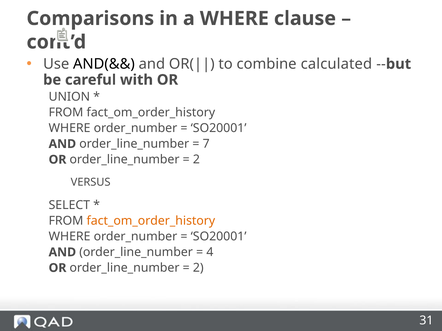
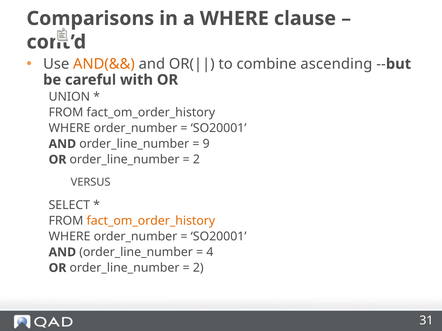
AND(&& colour: black -> orange
calculated: calculated -> ascending
7: 7 -> 9
